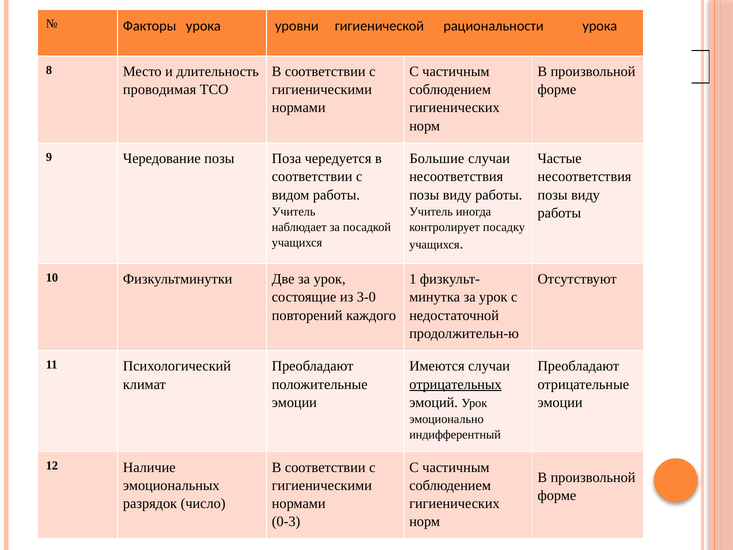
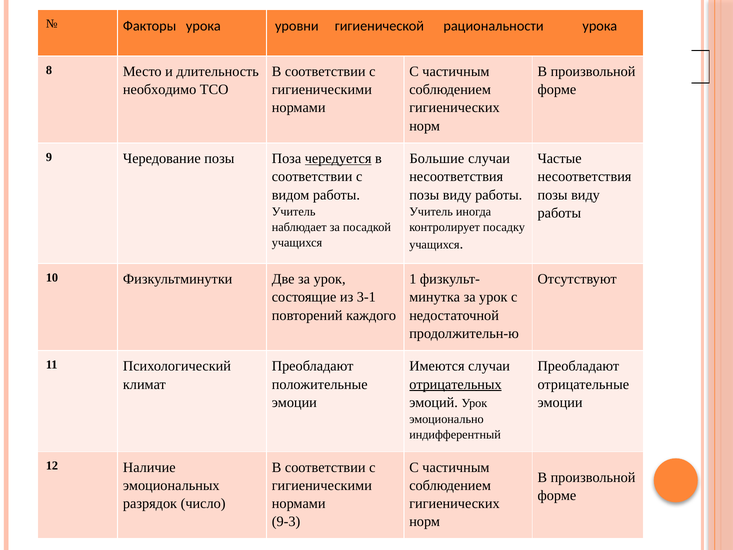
проводимая: проводимая -> необходимо
чередуется underline: none -> present
3-0: 3-0 -> 3-1
0-3: 0-3 -> 9-3
